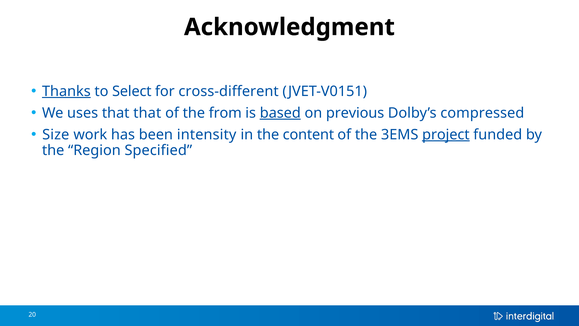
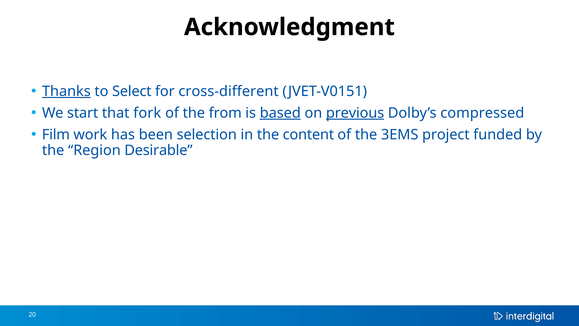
uses: uses -> start
that that: that -> fork
previous underline: none -> present
Size: Size -> Film
intensity: intensity -> selection
project underline: present -> none
Specified: Specified -> Desirable
